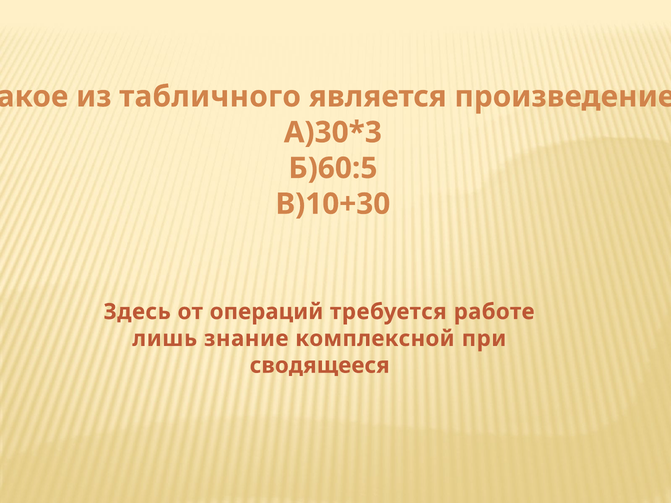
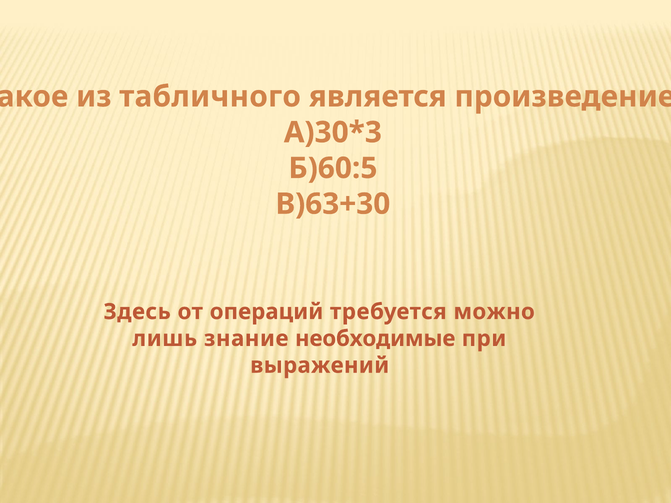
В)10+30: В)10+30 -> В)63+30
работе: работе -> можно
комплексной: комплексной -> необходимые
сводящееся: сводящееся -> выражений
